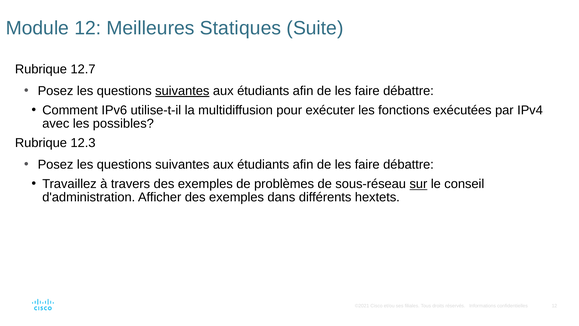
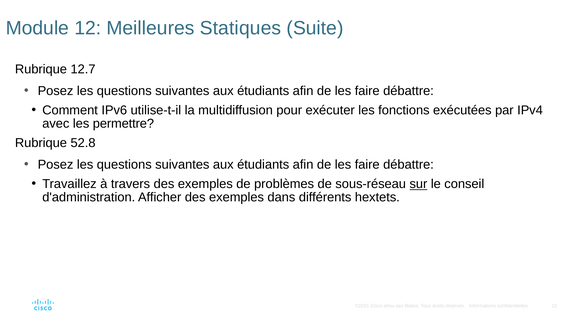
suivantes at (182, 91) underline: present -> none
possibles: possibles -> permettre
12.3: 12.3 -> 52.8
